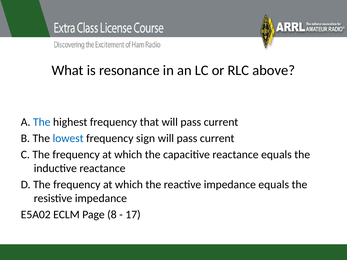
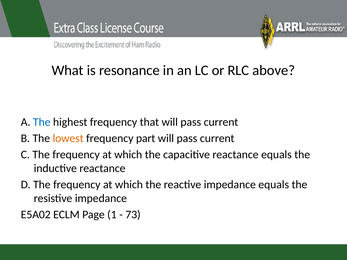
lowest colour: blue -> orange
sign: sign -> part
8: 8 -> 1
17: 17 -> 73
